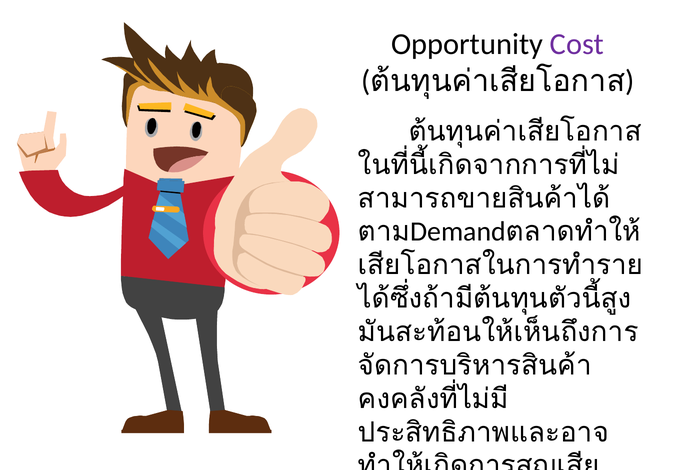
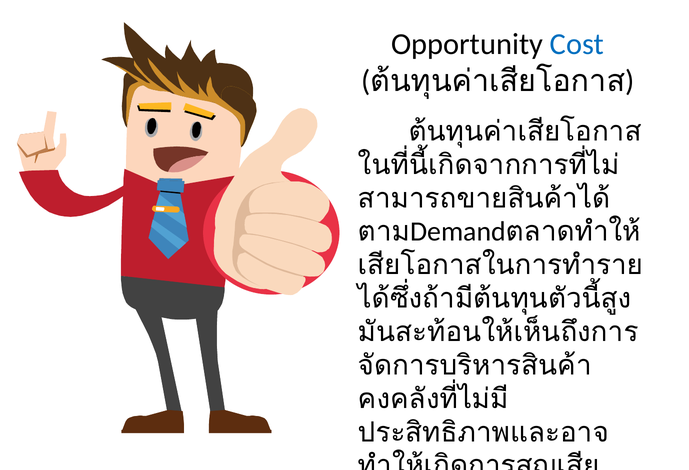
Cost colour: purple -> blue
